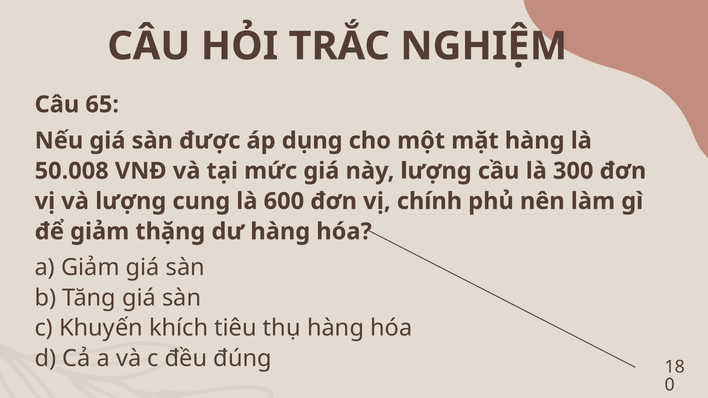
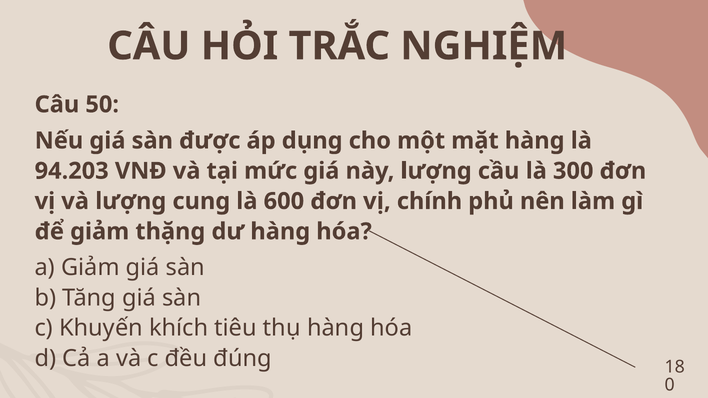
65: 65 -> 50
50.008: 50.008 -> 94.203
